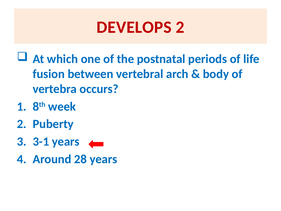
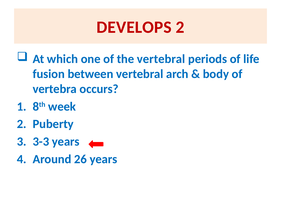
the postnatal: postnatal -> vertebral
3-1: 3-1 -> 3-3
28: 28 -> 26
